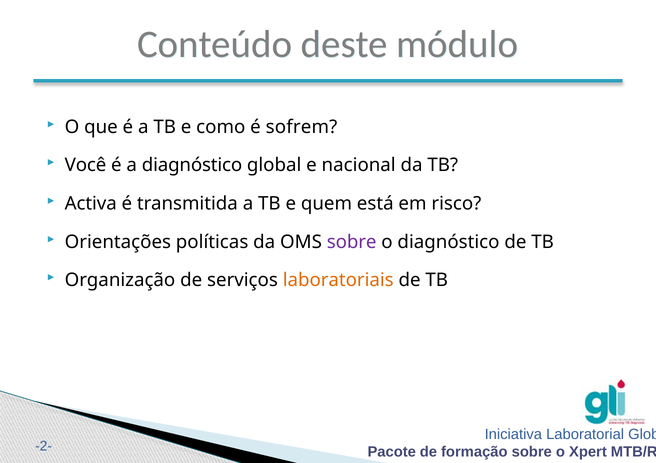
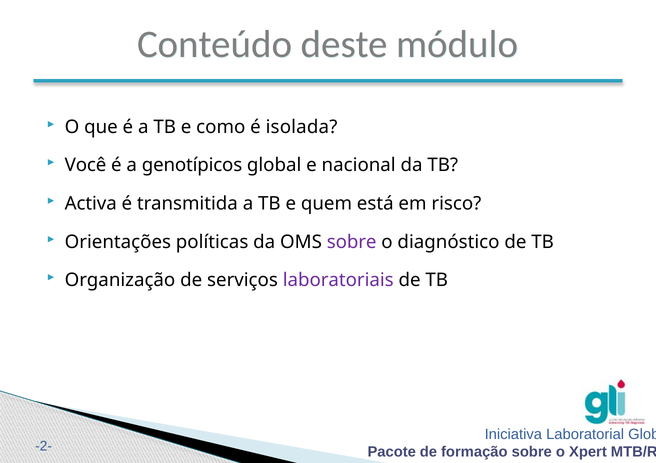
sofrem: sofrem -> isolada
a diagnóstico: diagnóstico -> genotípicos
laboratoriais colour: orange -> purple
